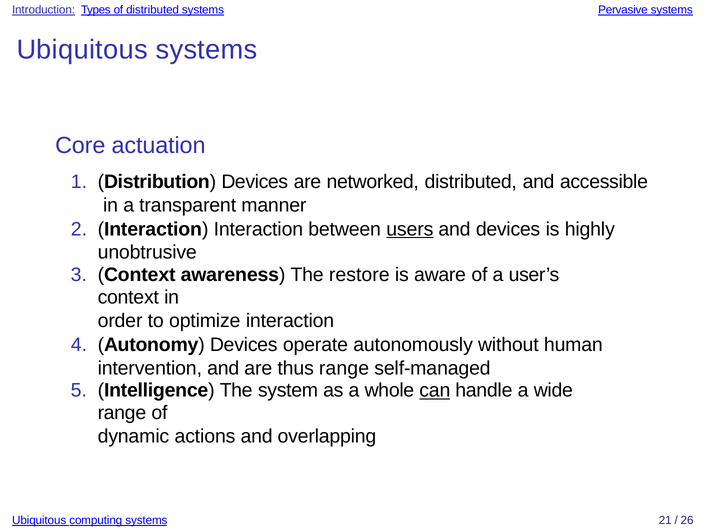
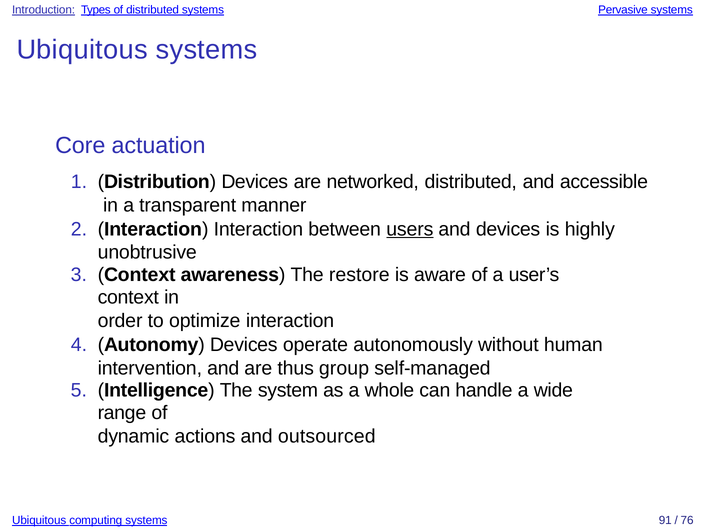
thus range: range -> group
can underline: present -> none
overlapping: overlapping -> outsourced
21: 21 -> 91
26: 26 -> 76
